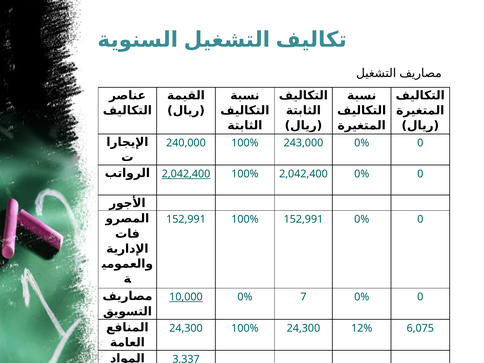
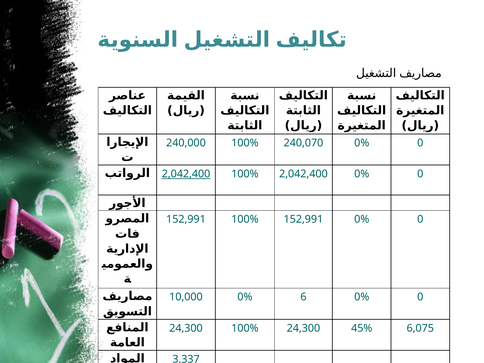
243,000: 243,000 -> 240,070
10,000 underline: present -> none
7: 7 -> 6
12%: 12% -> 45%
